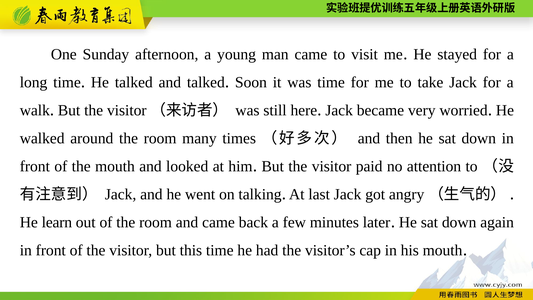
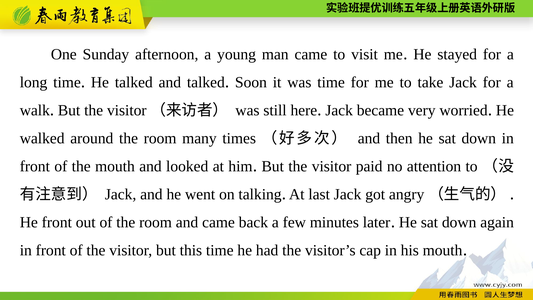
He learn: learn -> front
